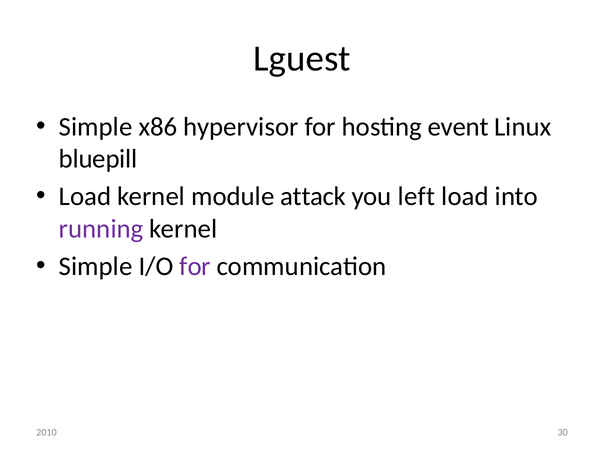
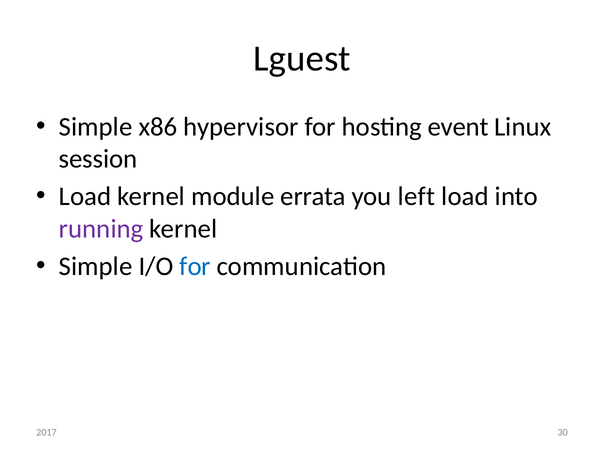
bluepill: bluepill -> session
attack: attack -> errata
for at (195, 266) colour: purple -> blue
2010: 2010 -> 2017
